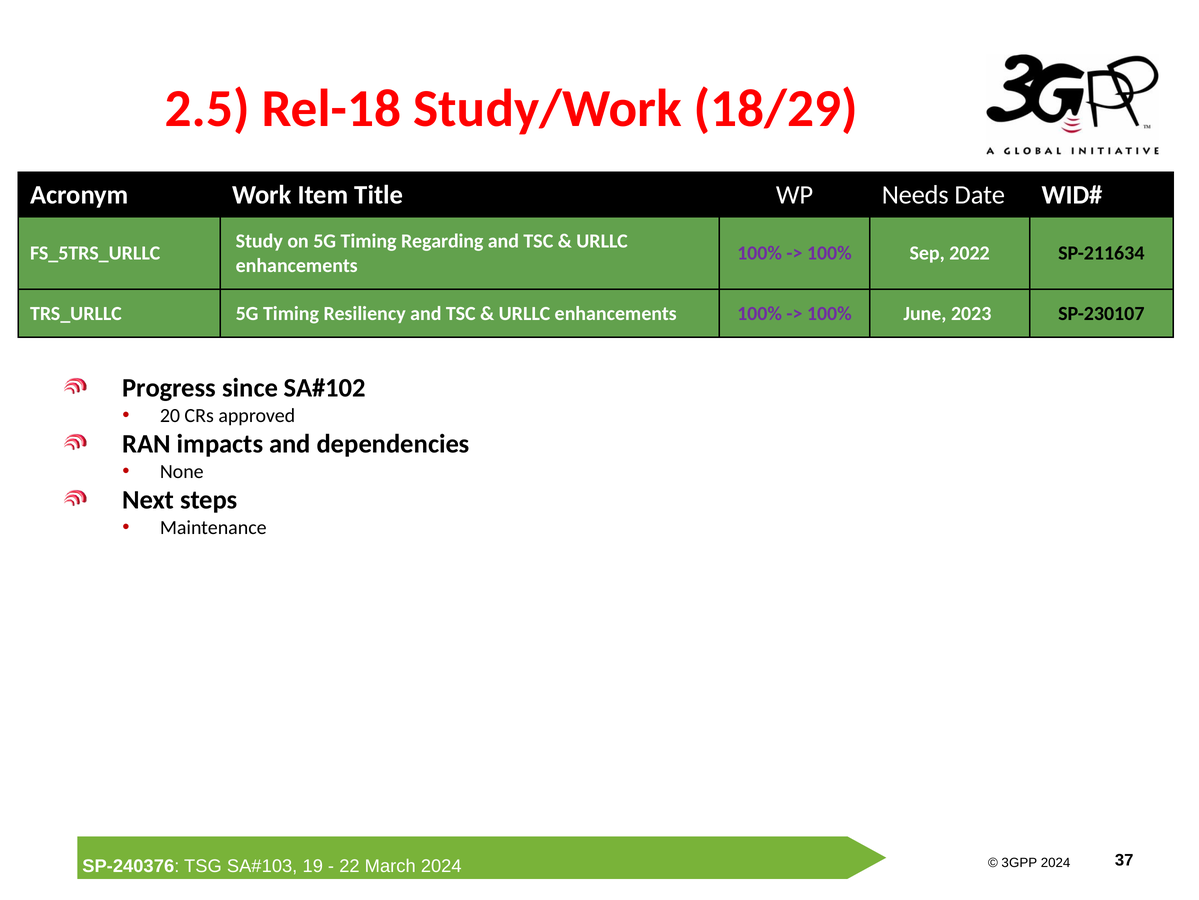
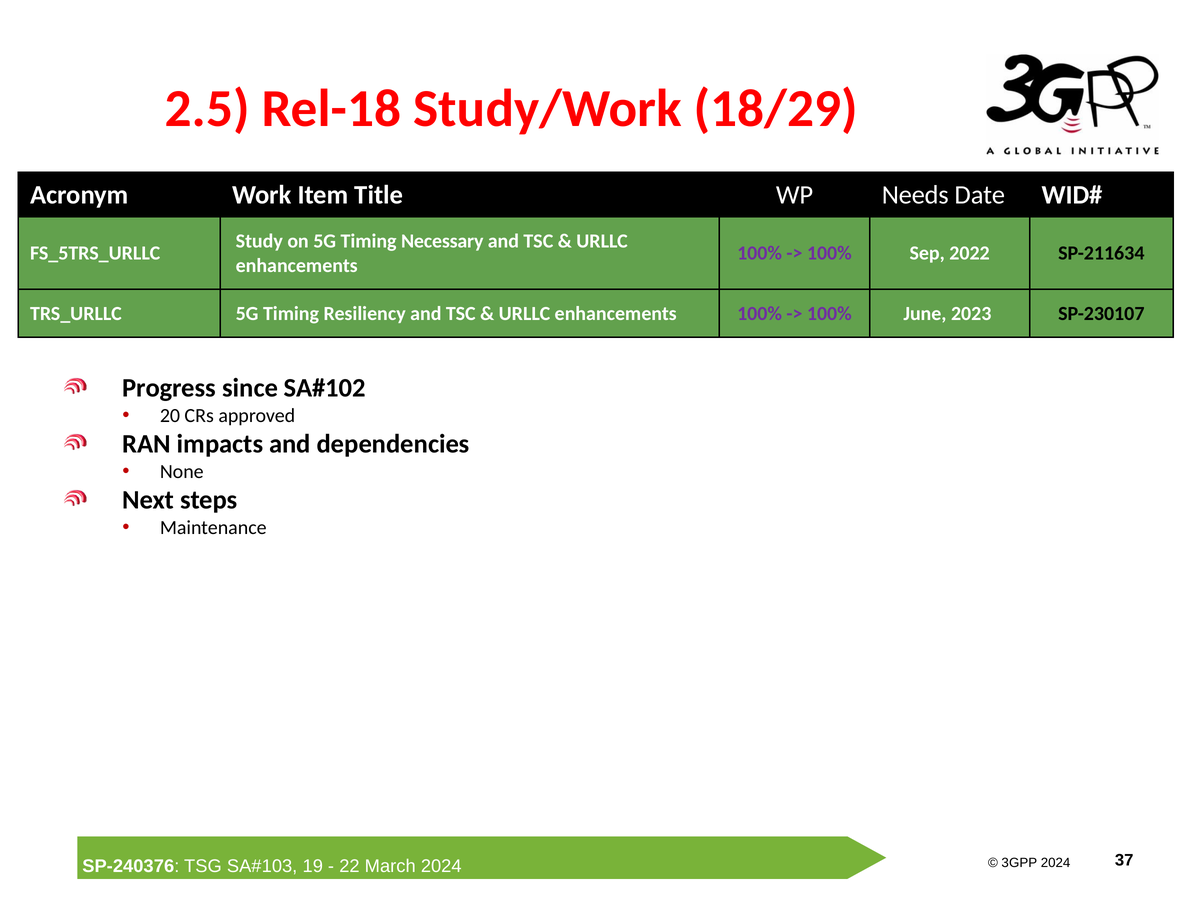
Regarding: Regarding -> Necessary
